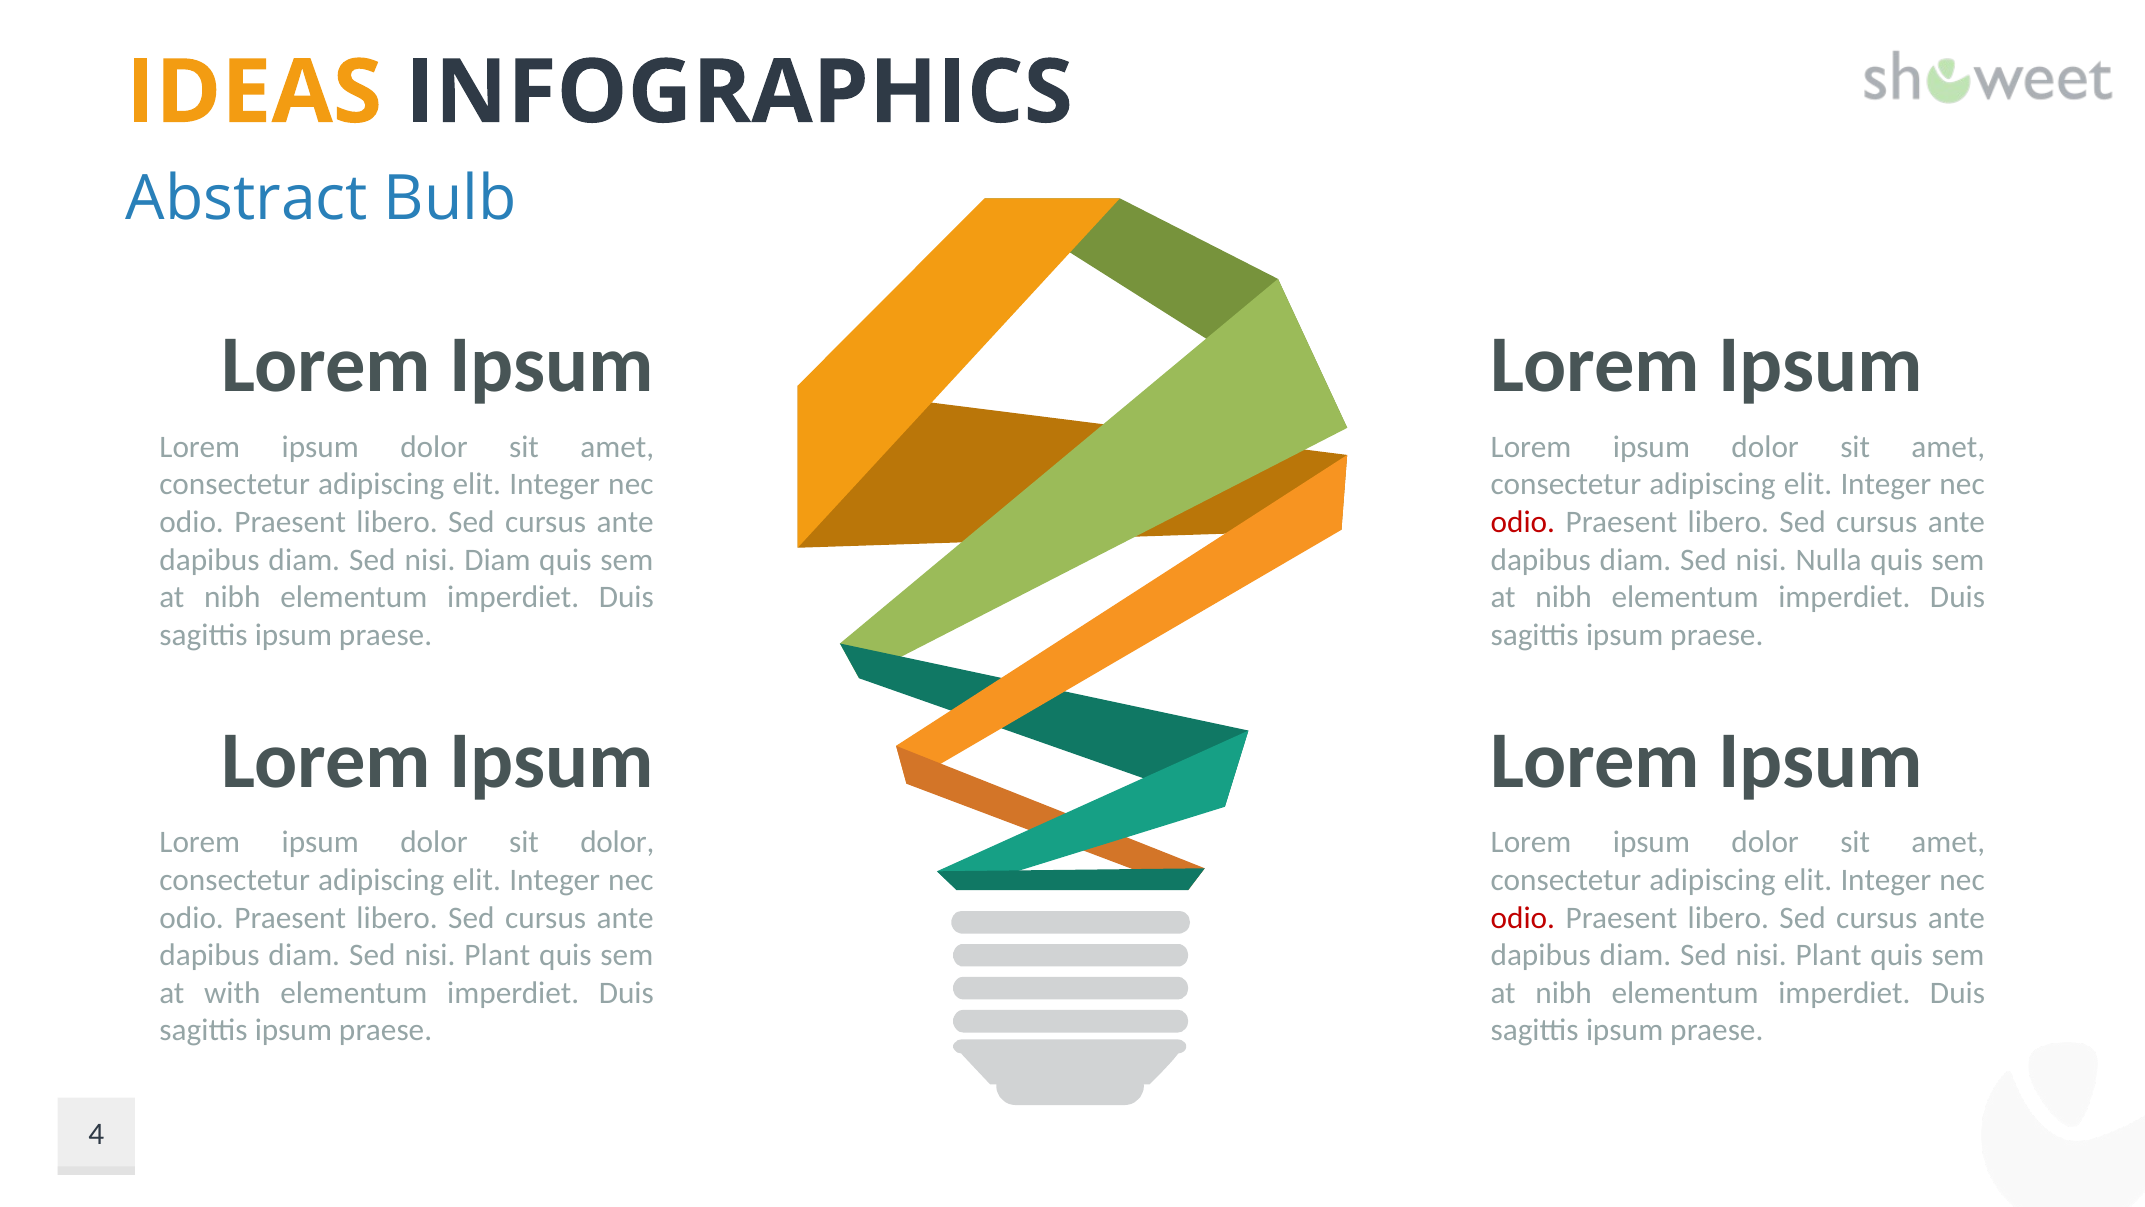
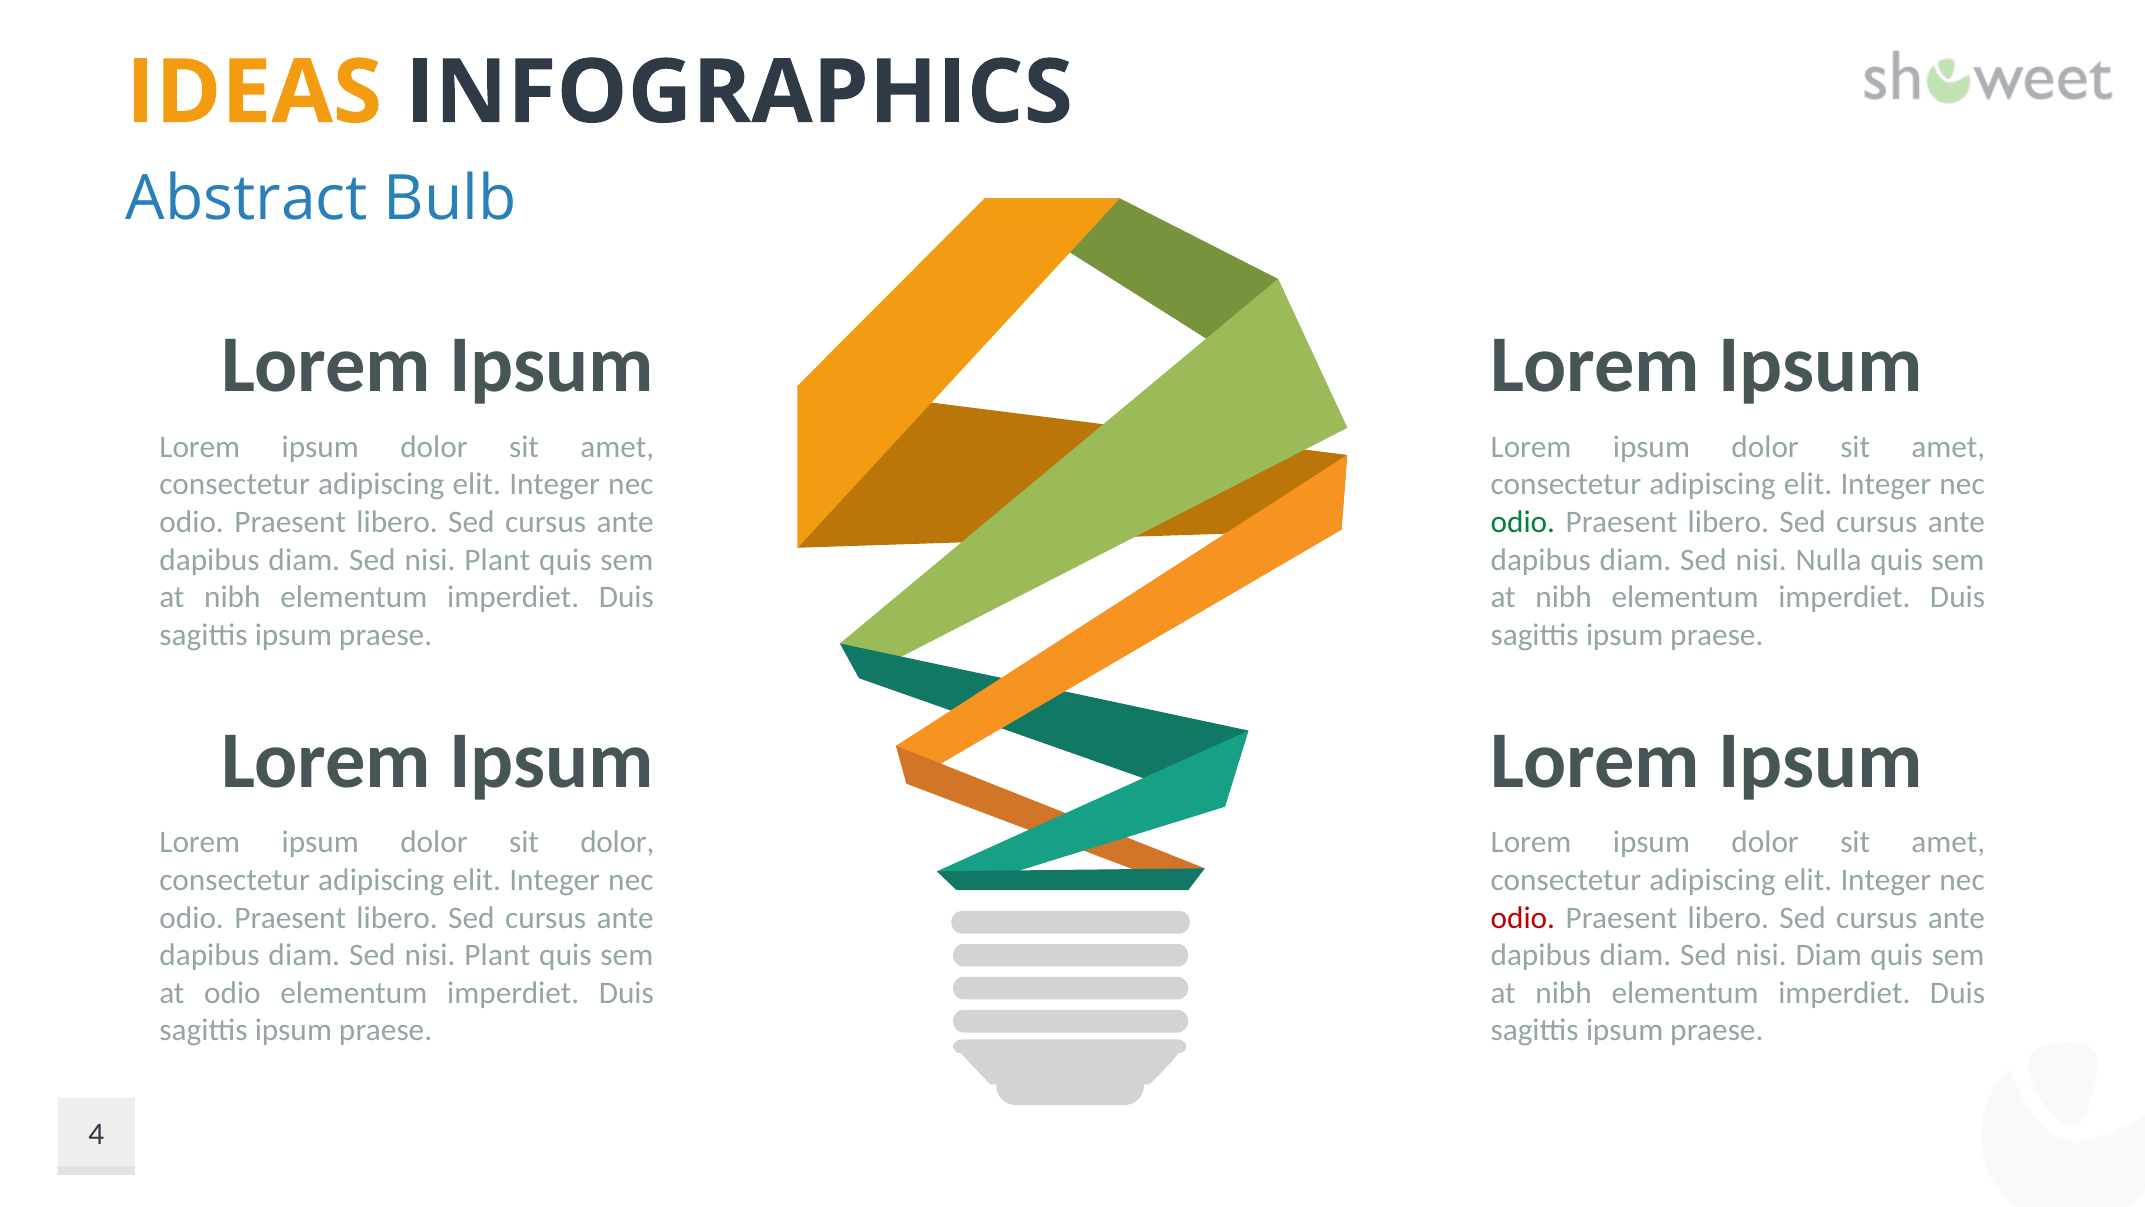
odio at (1523, 522) colour: red -> green
Diam at (497, 560): Diam -> Plant
Plant at (1829, 955): Plant -> Diam
at with: with -> odio
